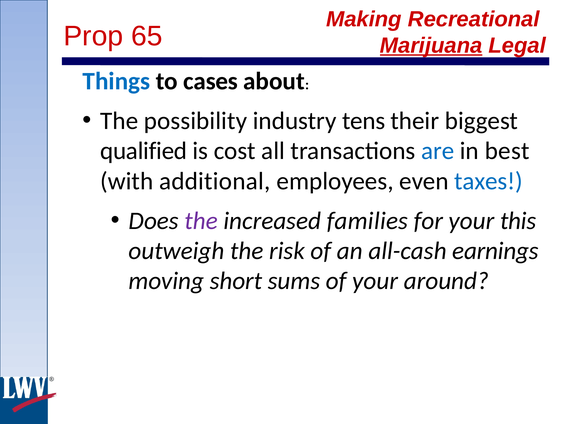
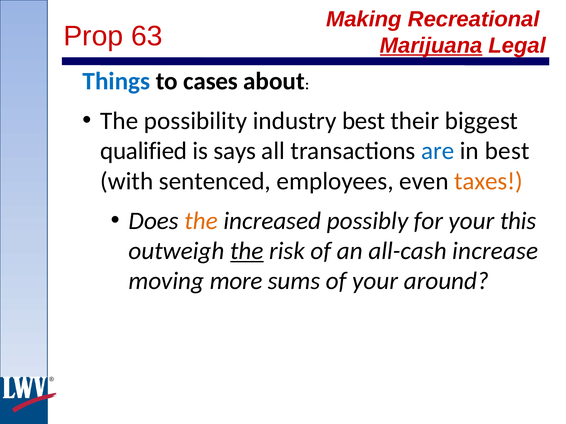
65: 65 -> 63
industry tens: tens -> best
cost: cost -> says
additional: additional -> sentenced
taxes colour: blue -> orange
the at (201, 221) colour: purple -> orange
families: families -> possibly
the at (247, 251) underline: none -> present
earnings: earnings -> increase
short: short -> more
